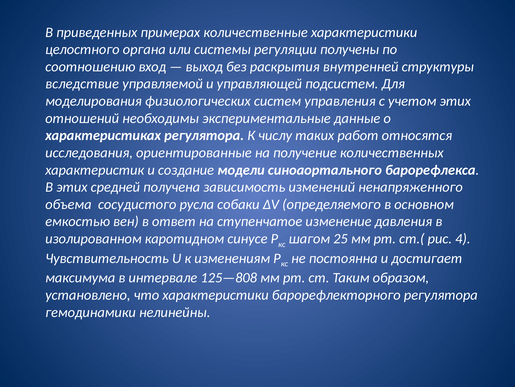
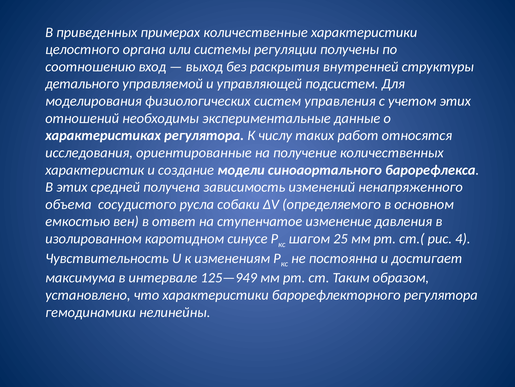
вследствие: вследствие -> детального
125—808: 125—808 -> 125—949
